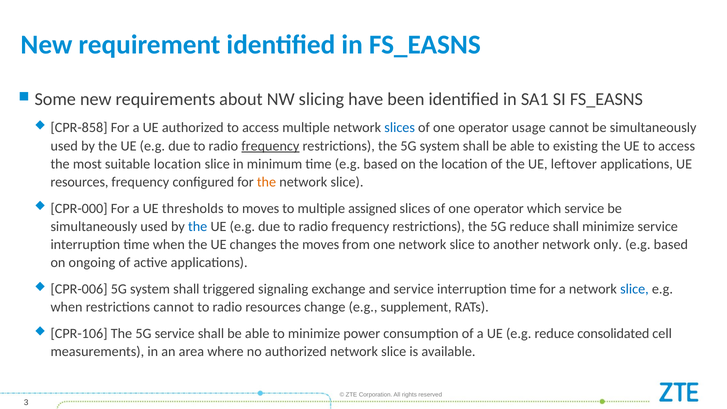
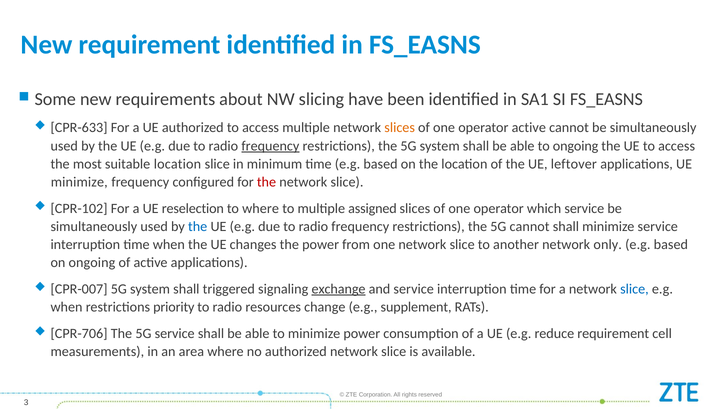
CPR-858: CPR-858 -> CPR-633
slices at (400, 128) colour: blue -> orange
operator usage: usage -> active
to existing: existing -> ongoing
resources at (79, 182): resources -> minimize
the at (266, 182) colour: orange -> red
CPR-000: CPR-000 -> CPR-102
thresholds: thresholds -> reselection
to moves: moves -> where
5G reduce: reduce -> cannot
the moves: moves -> power
CPR-006: CPR-006 -> CPR-007
exchange underline: none -> present
restrictions cannot: cannot -> priority
CPR-106: CPR-106 -> CPR-706
reduce consolidated: consolidated -> requirement
